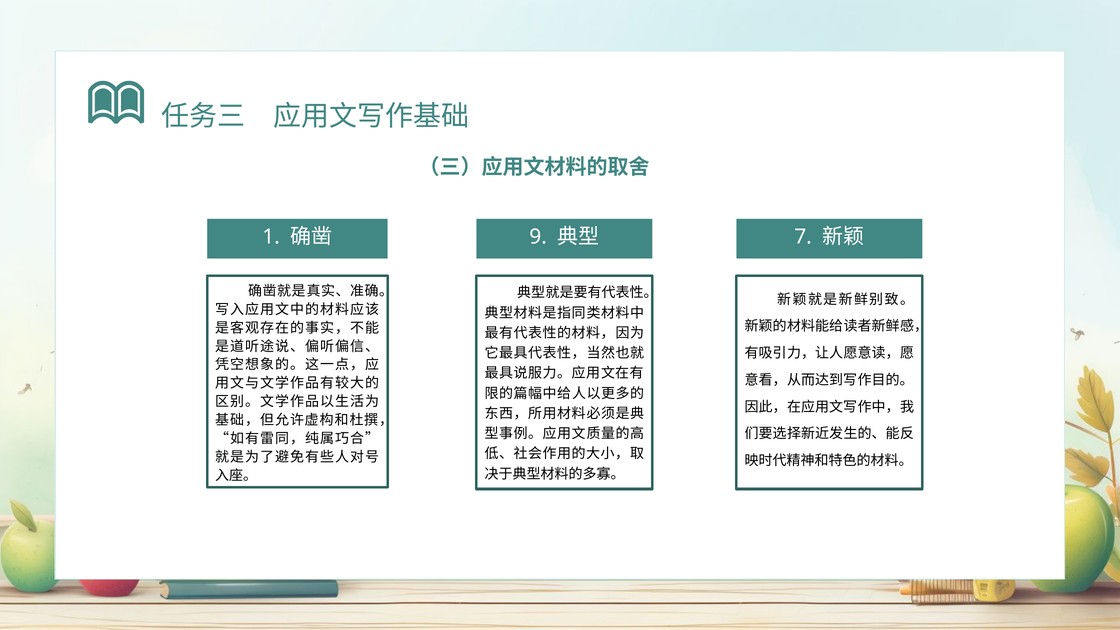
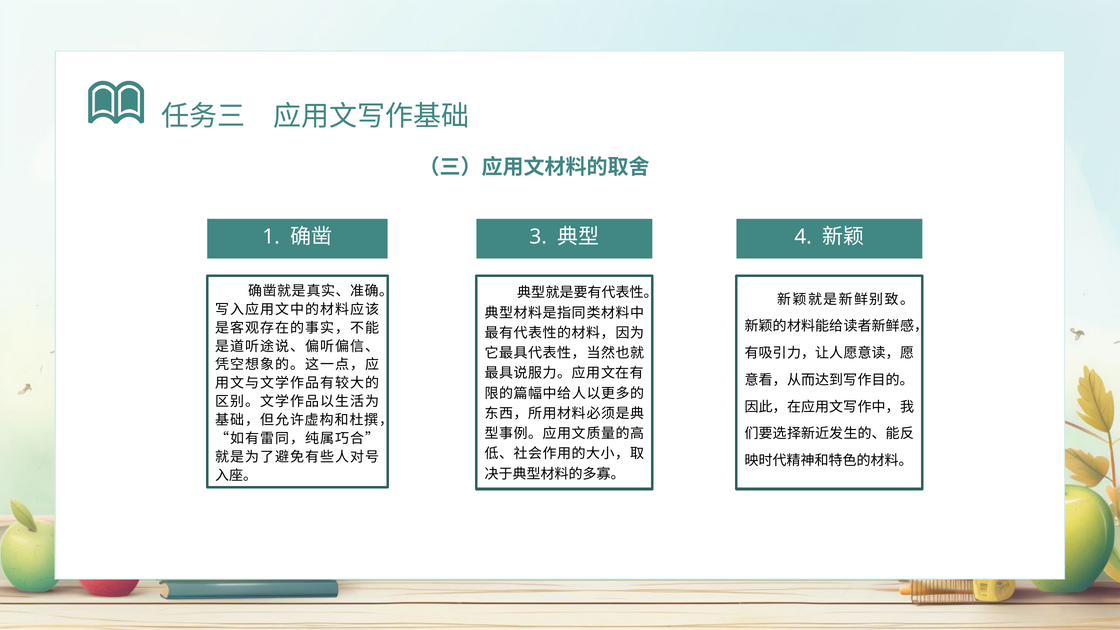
9: 9 -> 3
7: 7 -> 4
